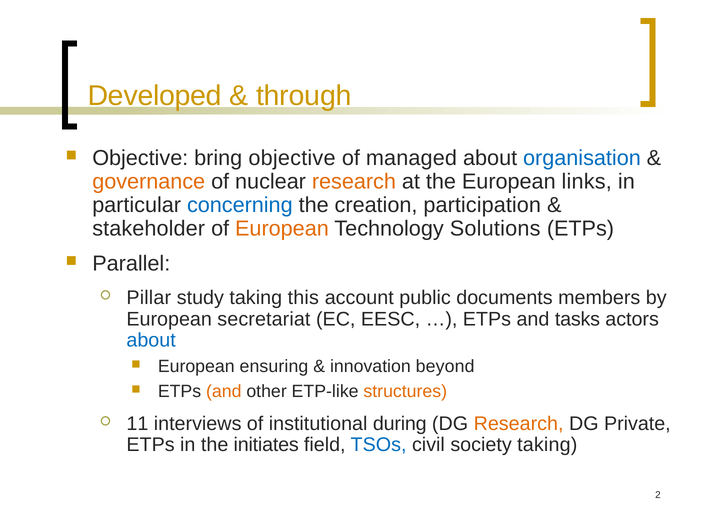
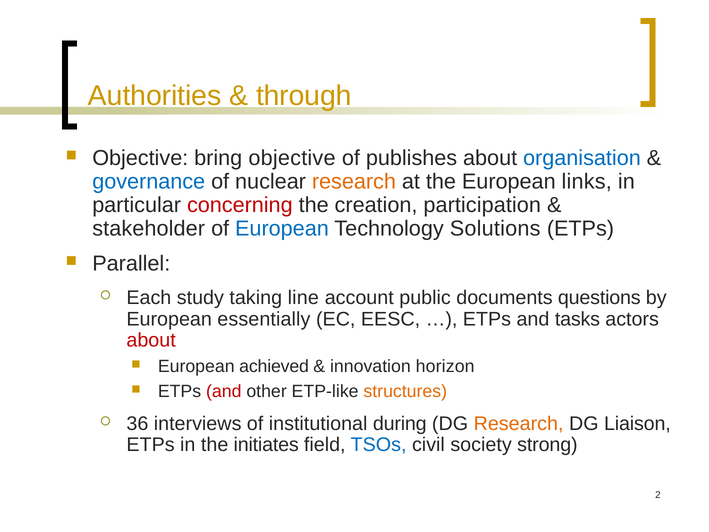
Developed: Developed -> Authorities
managed: managed -> publishes
governance colour: orange -> blue
concerning colour: blue -> red
European at (282, 228) colour: orange -> blue
Pillar: Pillar -> Each
this: this -> line
members: members -> questions
secretariat: secretariat -> essentially
about at (151, 340) colour: blue -> red
ensuring: ensuring -> achieved
beyond: beyond -> horizon
and at (224, 391) colour: orange -> red
11: 11 -> 36
Private: Private -> Liaison
society taking: taking -> strong
